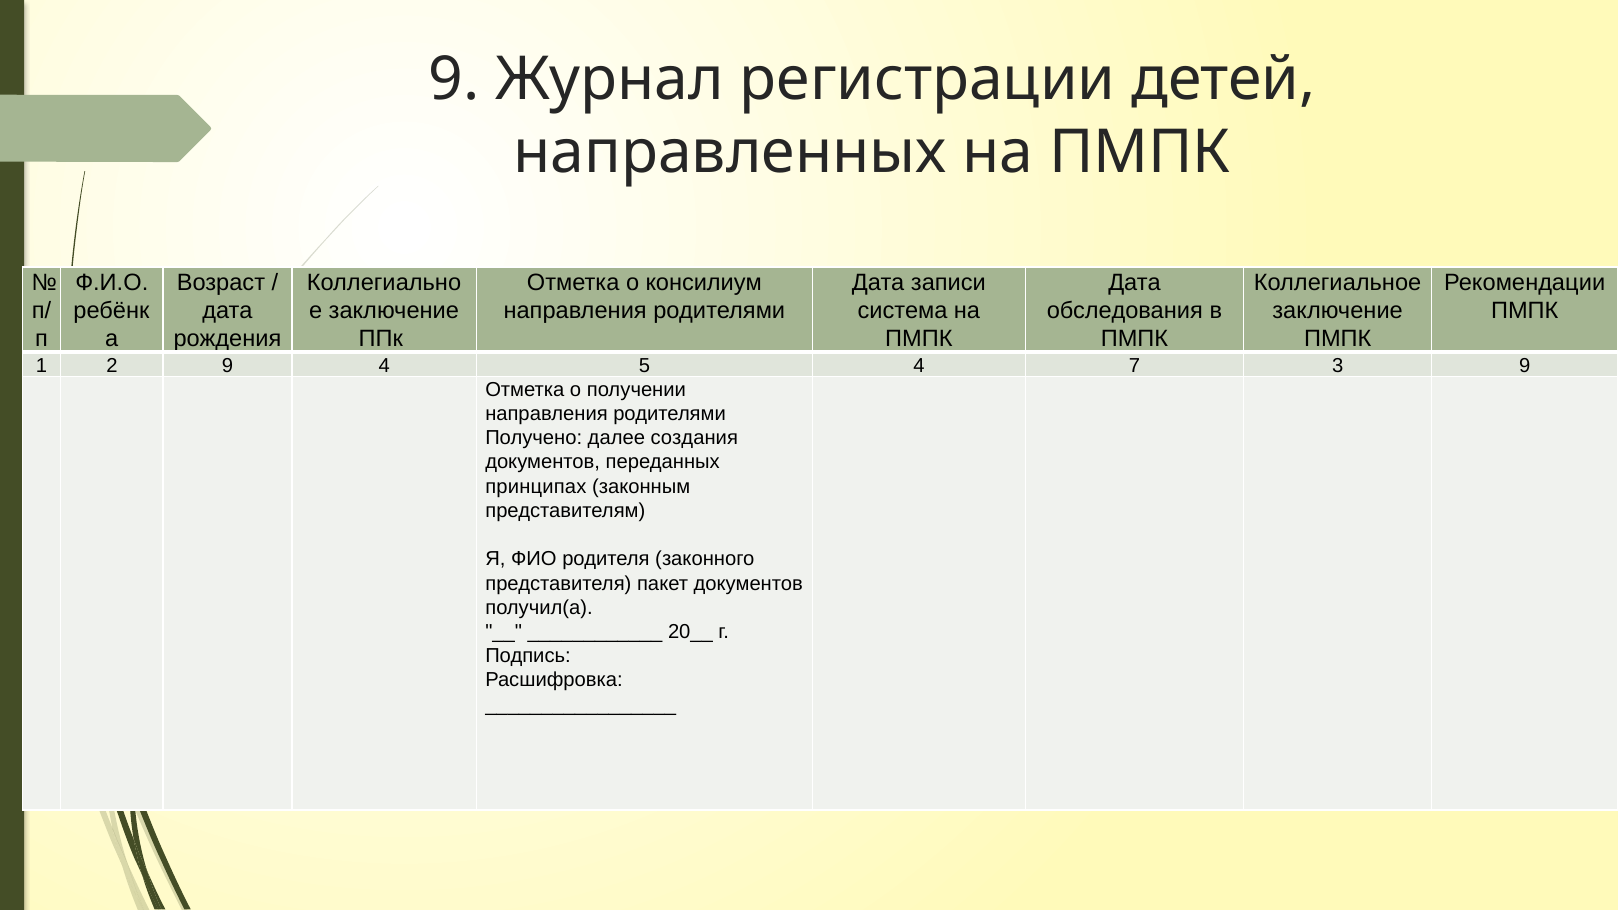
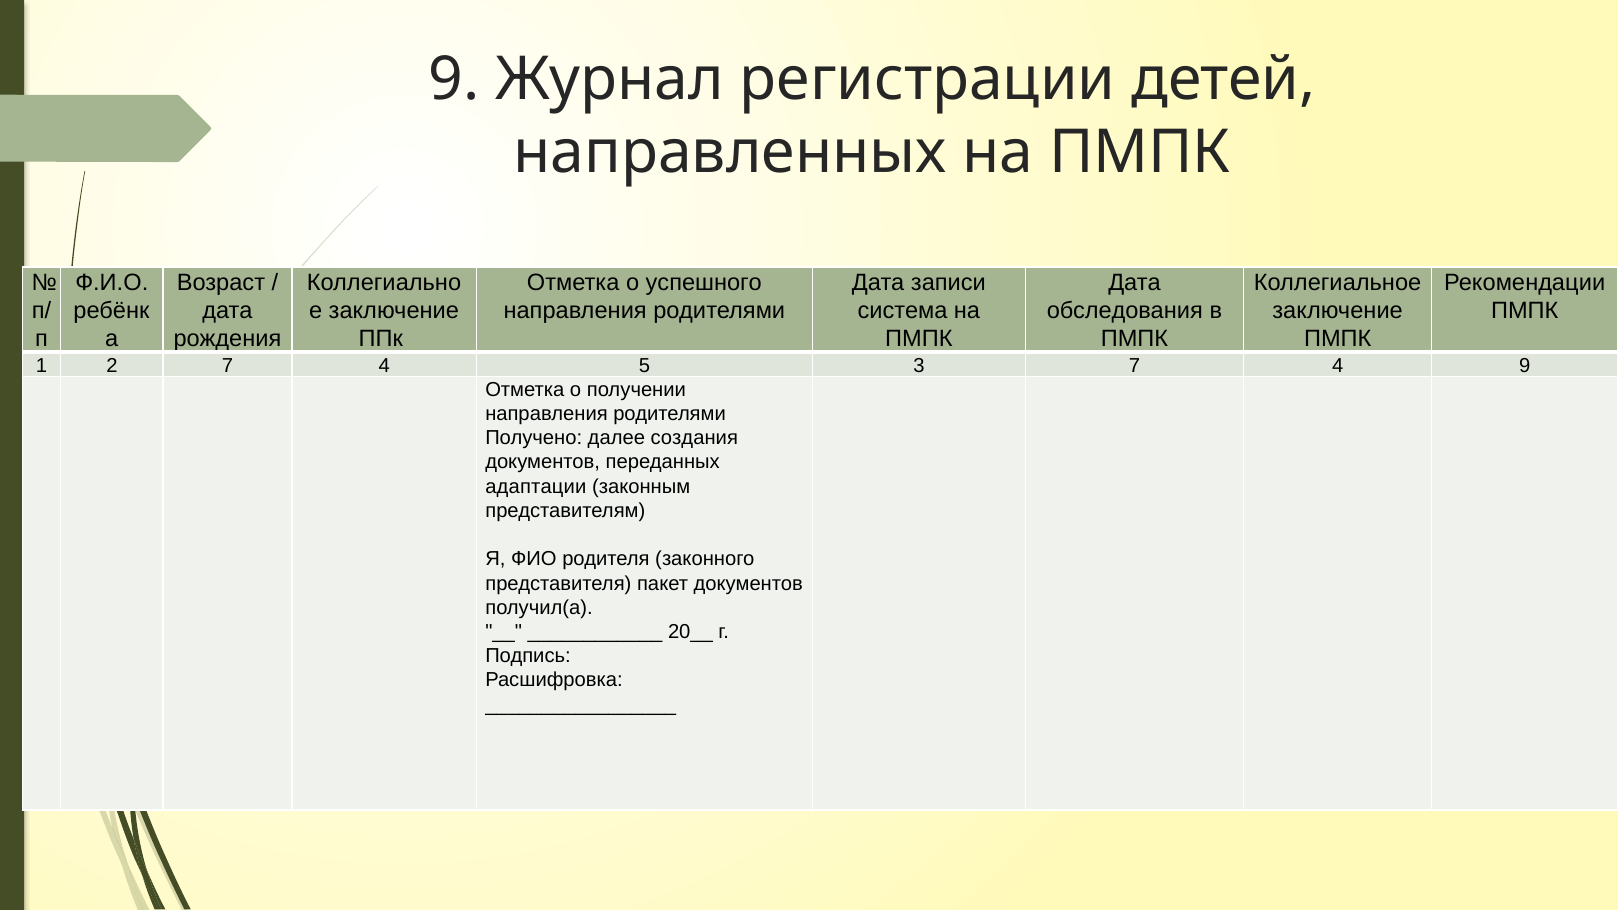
консилиум: консилиум -> успешного
2 9: 9 -> 7
5 4: 4 -> 3
3 at (1338, 365): 3 -> 4
принципах: принципах -> адаптации
